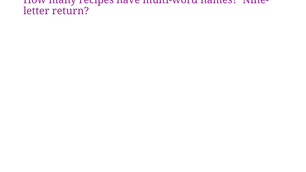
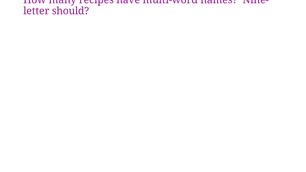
return: return -> should
